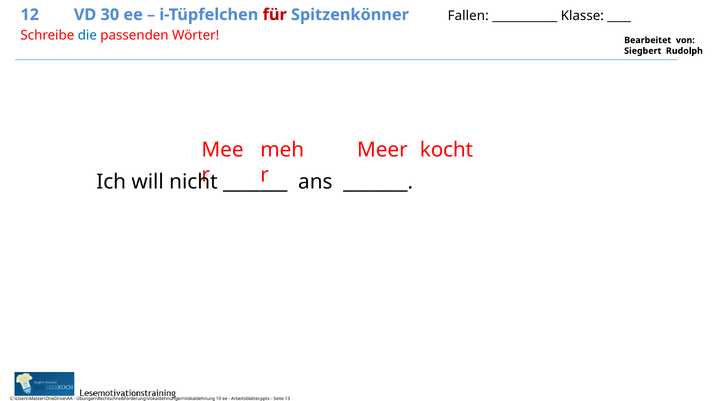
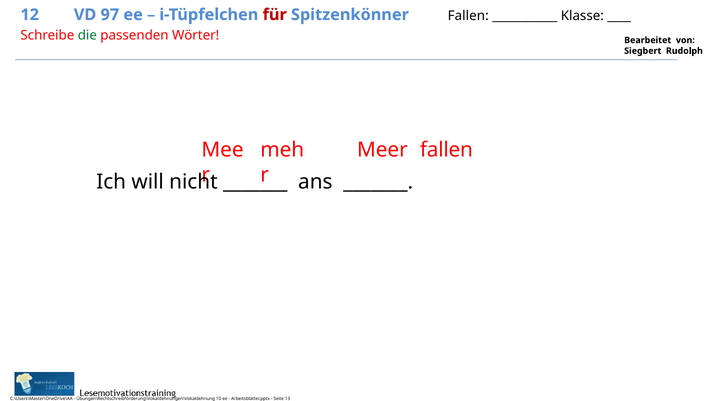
30: 30 -> 97
die colour: blue -> green
kocht at (446, 149): kocht -> fallen
